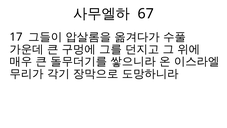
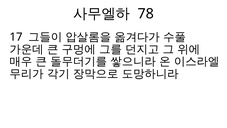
67: 67 -> 78
